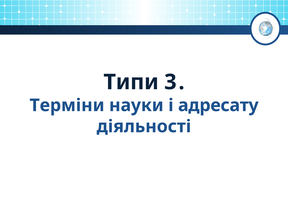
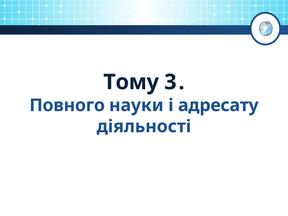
Типи: Типи -> Тому
Терміни: Терміни -> Повного
